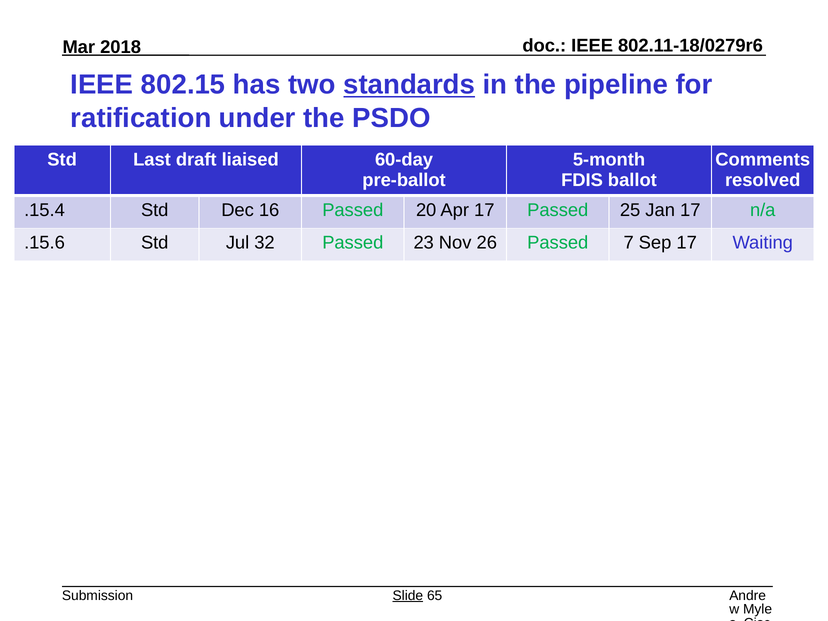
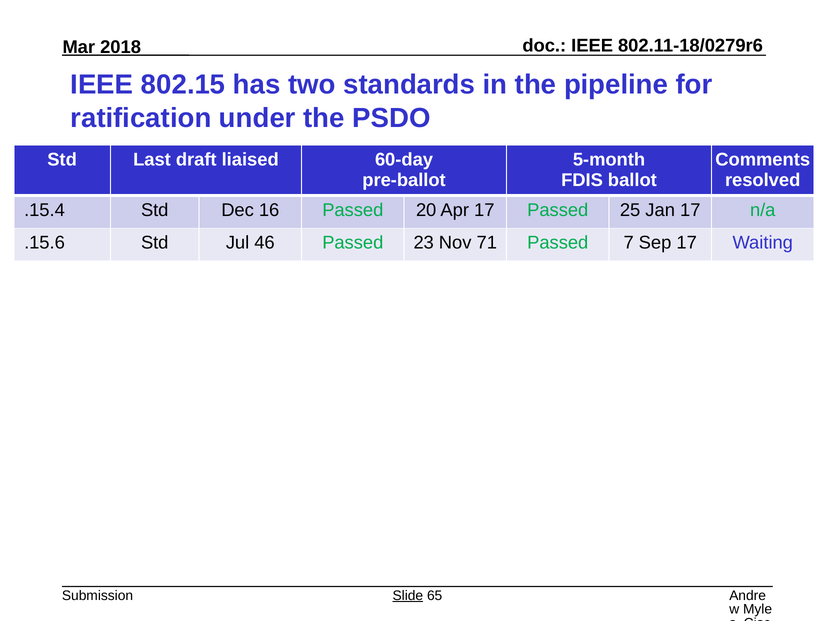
standards underline: present -> none
32: 32 -> 46
26: 26 -> 71
